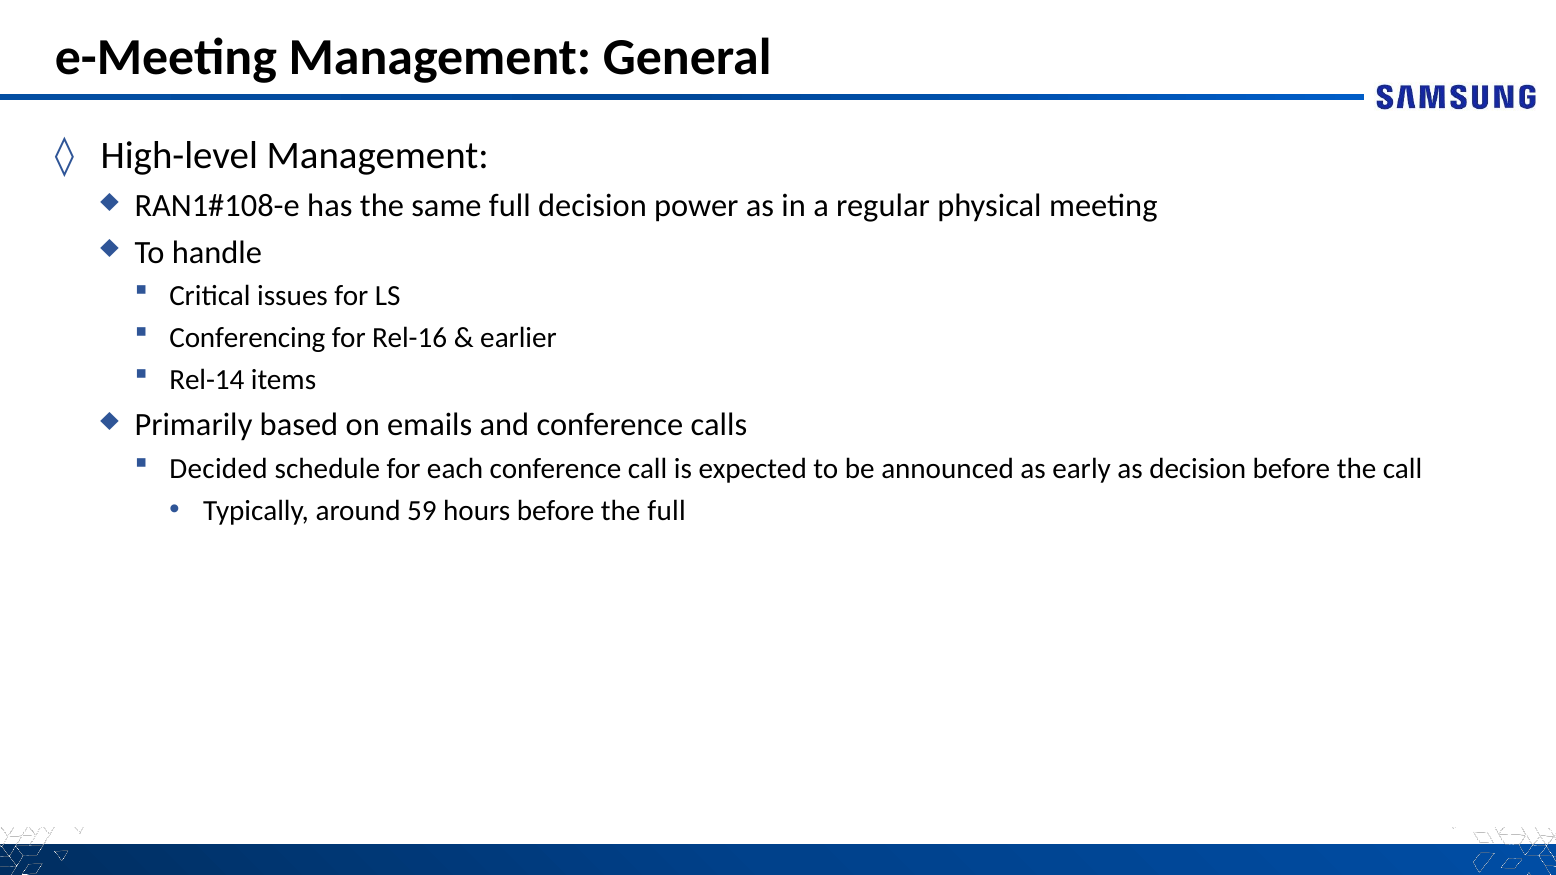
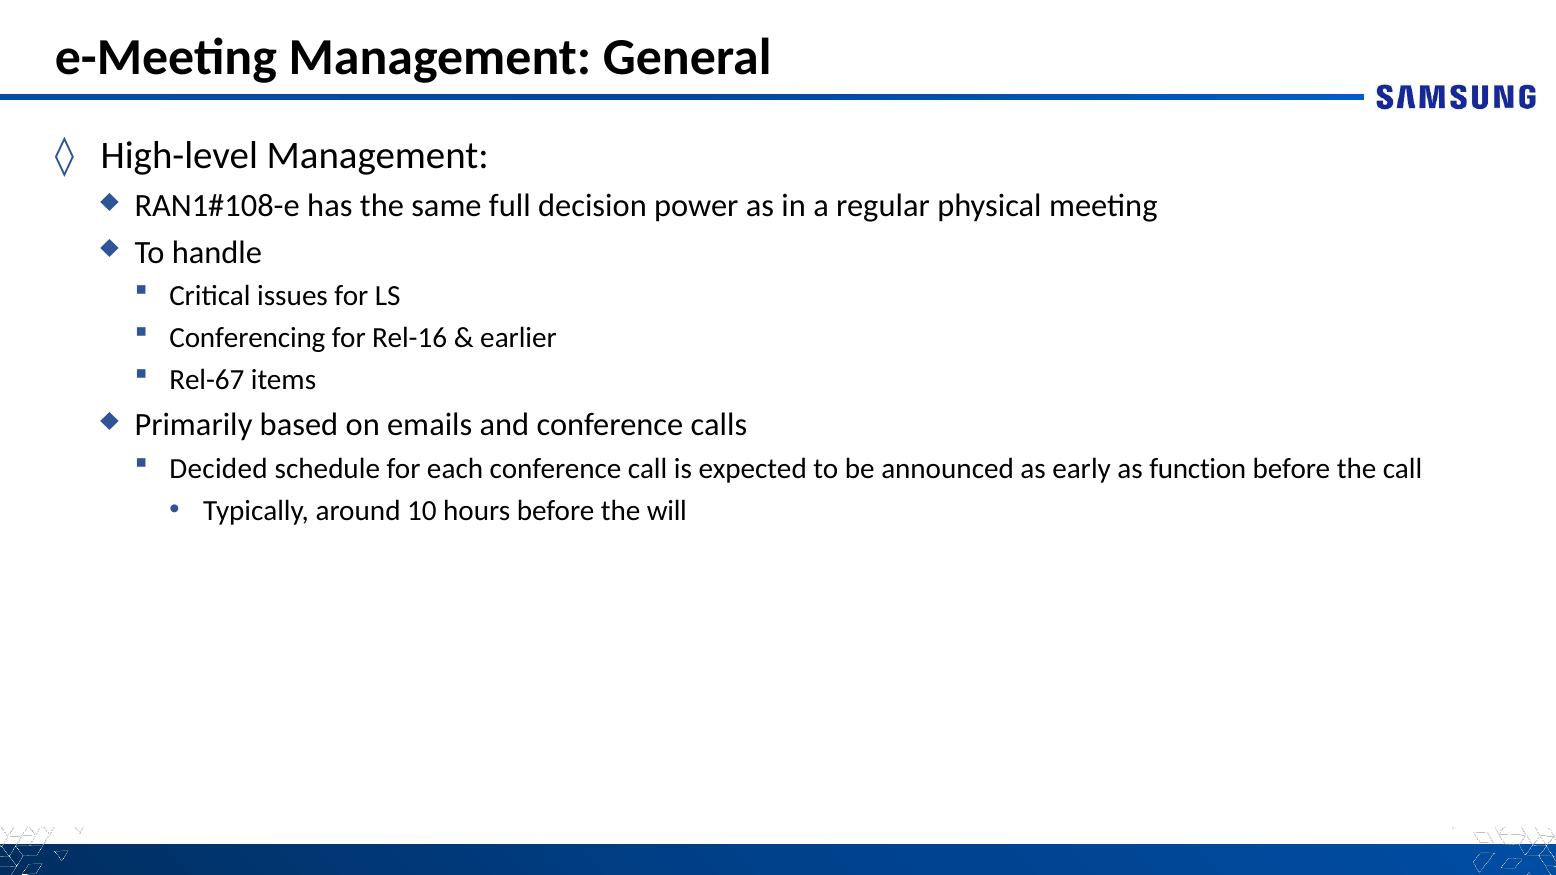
Rel-14: Rel-14 -> Rel-67
as decision: decision -> function
59: 59 -> 10
the full: full -> will
